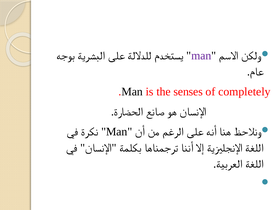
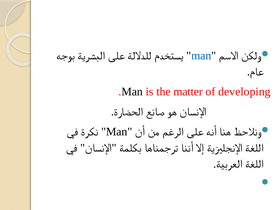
man at (201, 56) colour: purple -> blue
senses: senses -> matter
completely: completely -> developing
